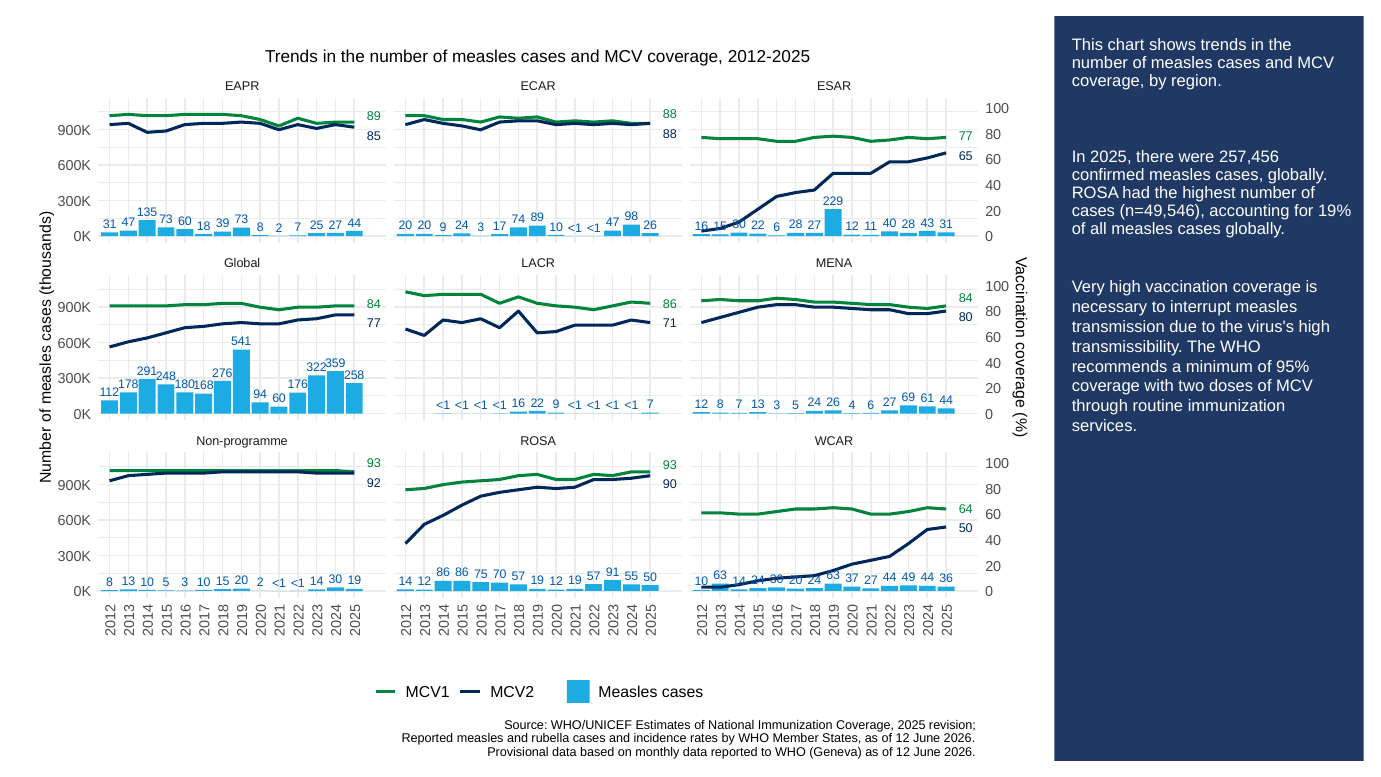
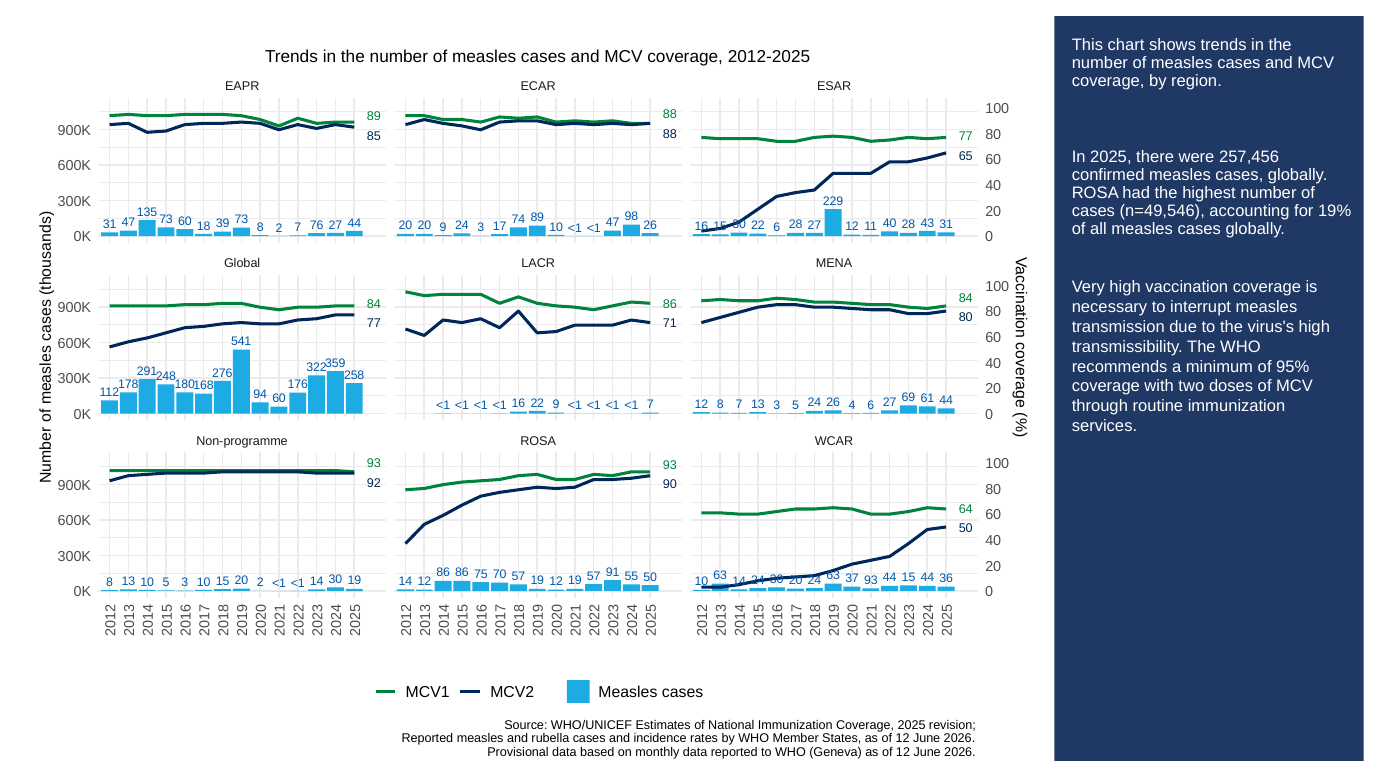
25: 25 -> 76
37 27: 27 -> 93
44 49: 49 -> 15
